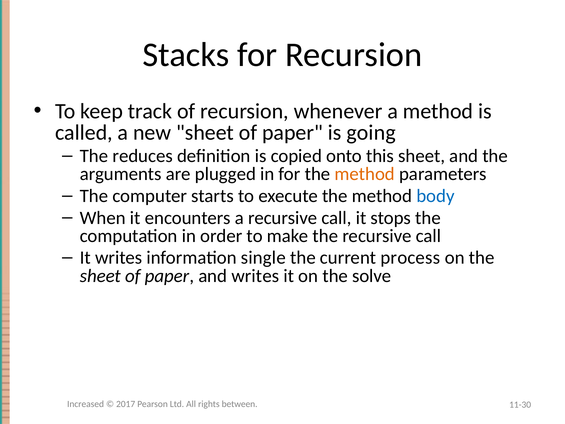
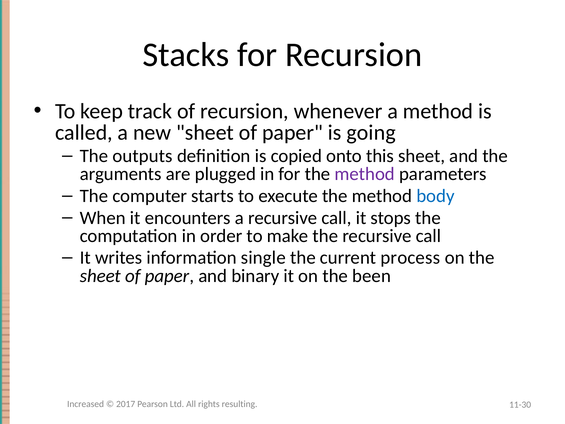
reduces: reduces -> outputs
method at (365, 174) colour: orange -> purple
and writes: writes -> binary
solve: solve -> been
between: between -> resulting
